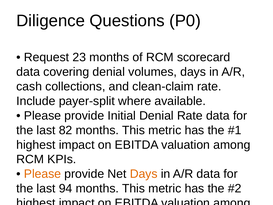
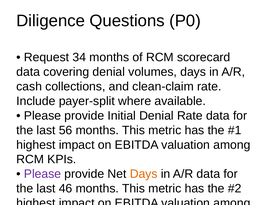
23: 23 -> 34
82: 82 -> 56
Please at (42, 174) colour: orange -> purple
94: 94 -> 46
